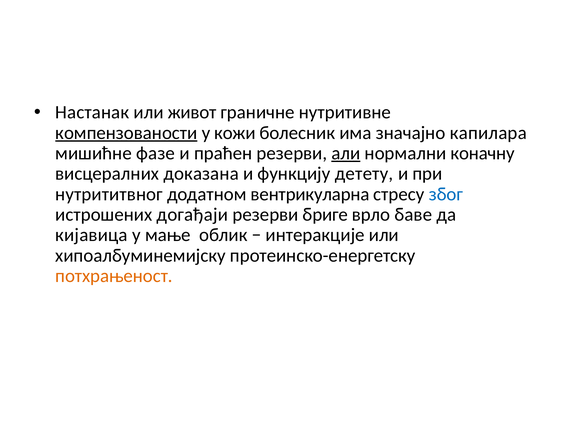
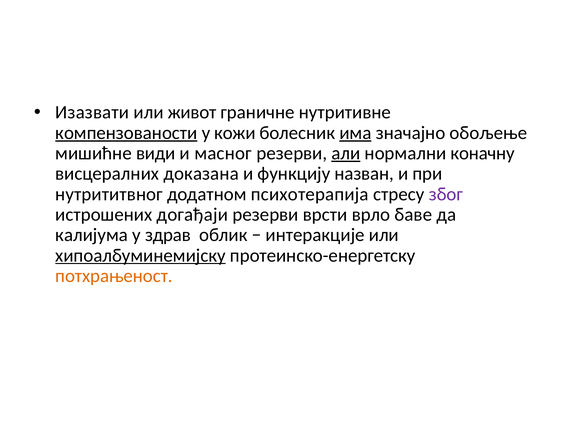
Настанак: Настанак -> Изазвати
има underline: none -> present
капилара: капилара -> обољење
фазе: фазе -> види
праћен: праћен -> масног
детету: детету -> назван
вентрикуларна: вентрикуларна -> психотерапија
због colour: blue -> purple
бриге: бриге -> врсти
кијавица: кијавица -> калијума
мање: мање -> здрав
хипоалбуминемијску underline: none -> present
